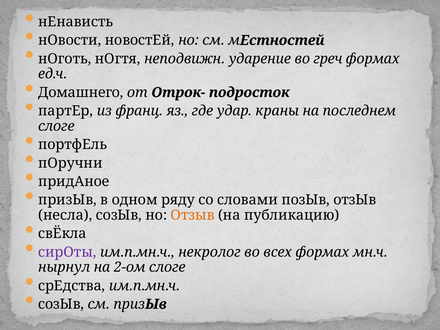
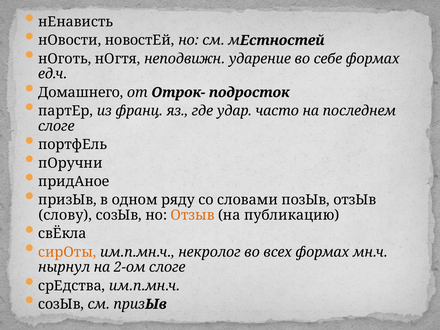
греч: греч -> себе
краны: краны -> часто
несла: несла -> слову
сирОты colour: purple -> orange
